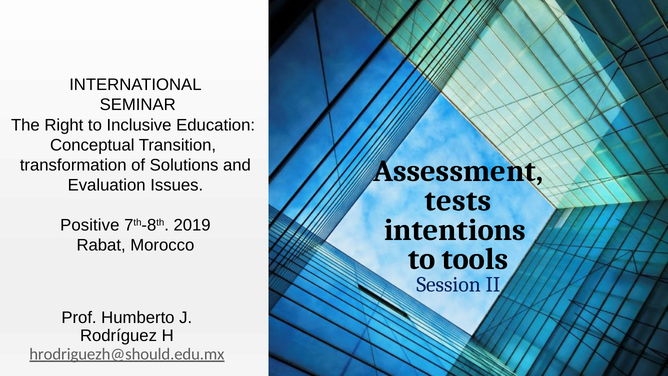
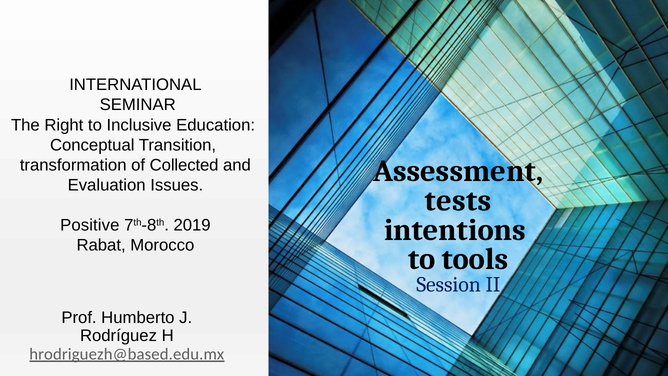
Solutions: Solutions -> Collected
hrodriguezh@should.edu.mx: hrodriguezh@should.edu.mx -> hrodriguezh@based.edu.mx
